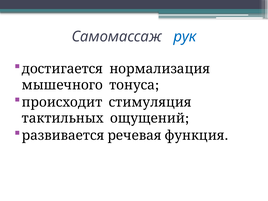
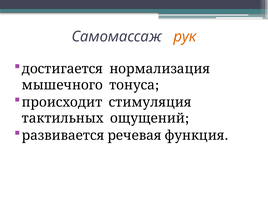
рук colour: blue -> orange
